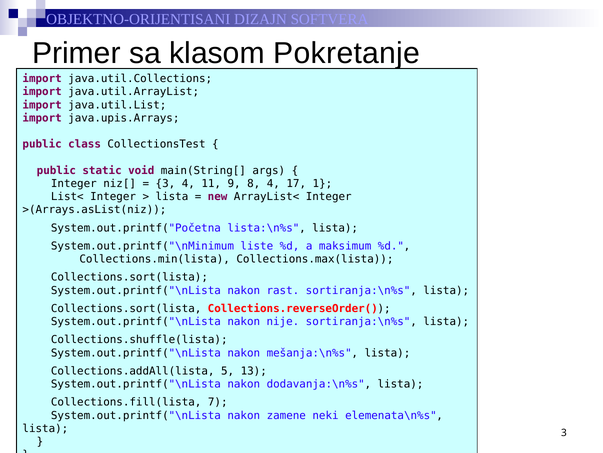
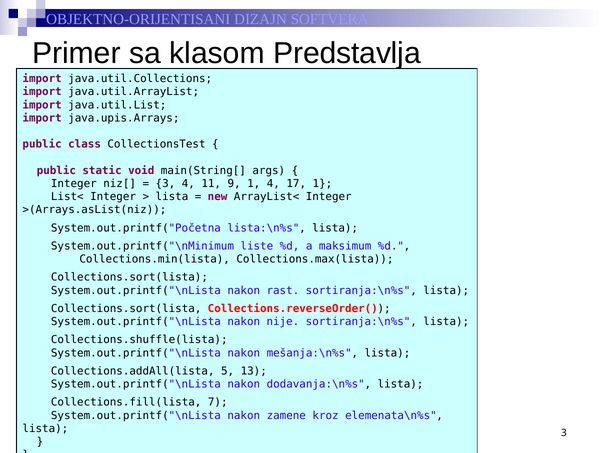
Pokretanje: Pokretanje -> Predstavlja
9 8: 8 -> 1
neki: neki -> kroz
